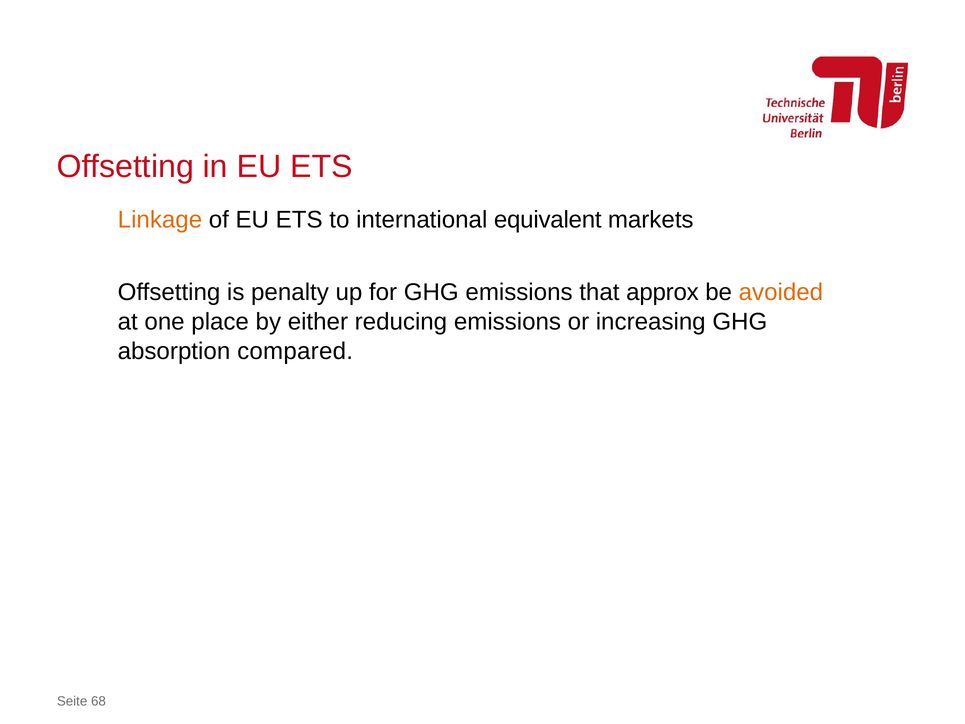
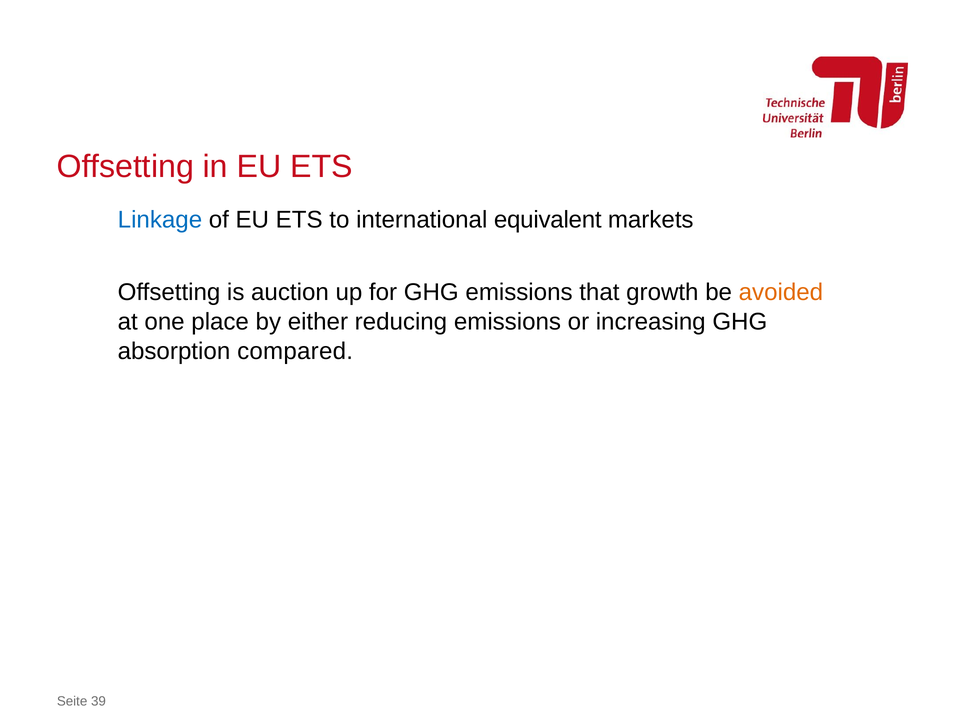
Linkage colour: orange -> blue
penalty: penalty -> auction
approx: approx -> growth
68: 68 -> 39
